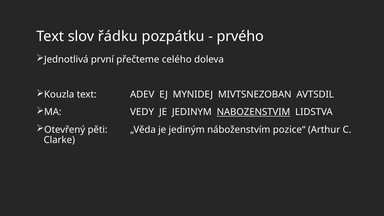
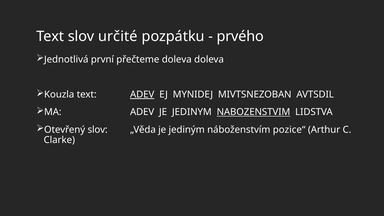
řádku: řádku -> určité
přečteme celého: celého -> doleva
ADEV at (142, 95) underline: none -> present
MA VEDY: VEDY -> ADEV
Otevřený pěti: pěti -> slov
